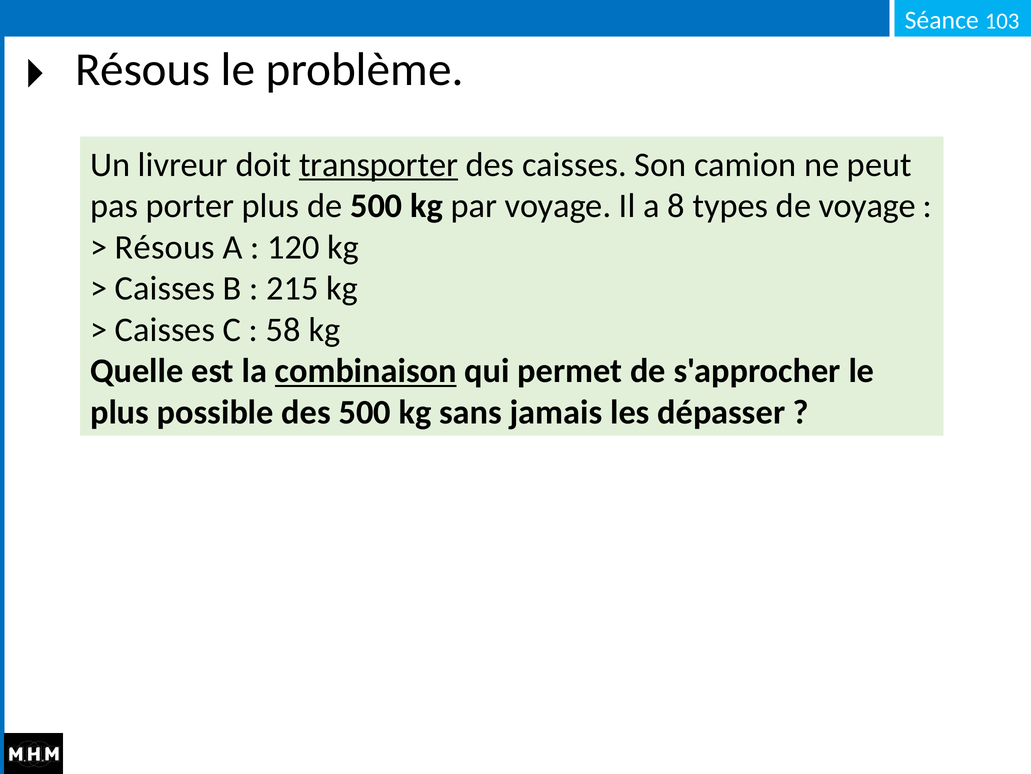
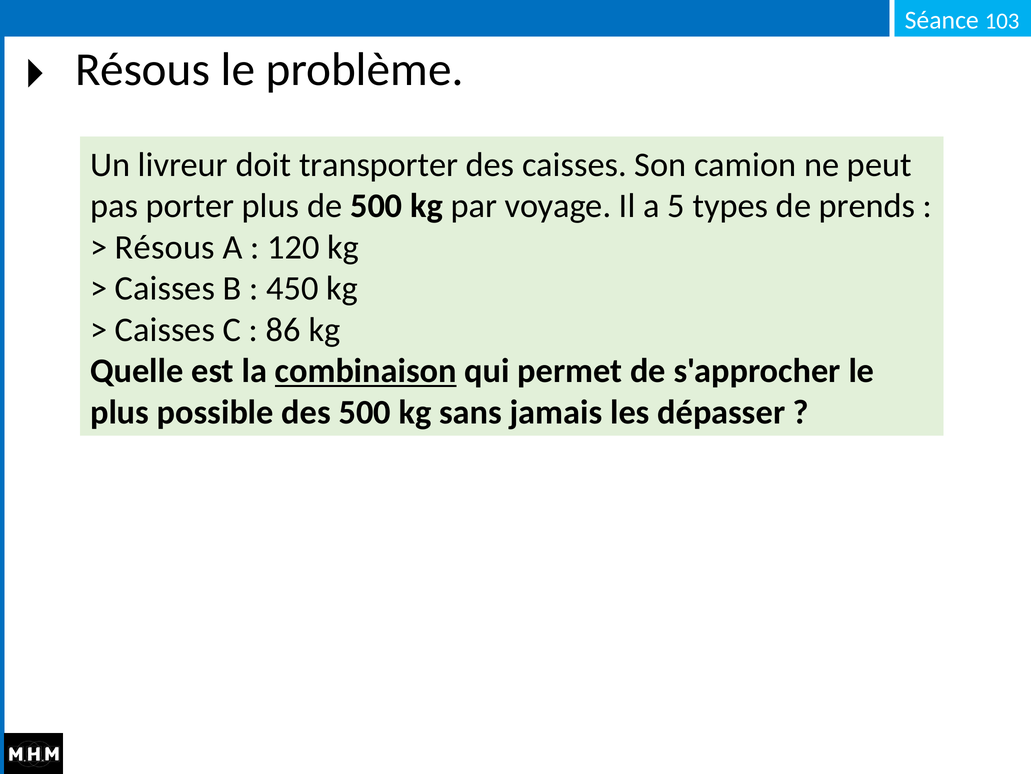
transporter underline: present -> none
8: 8 -> 5
de voyage: voyage -> prends
215: 215 -> 450
58: 58 -> 86
